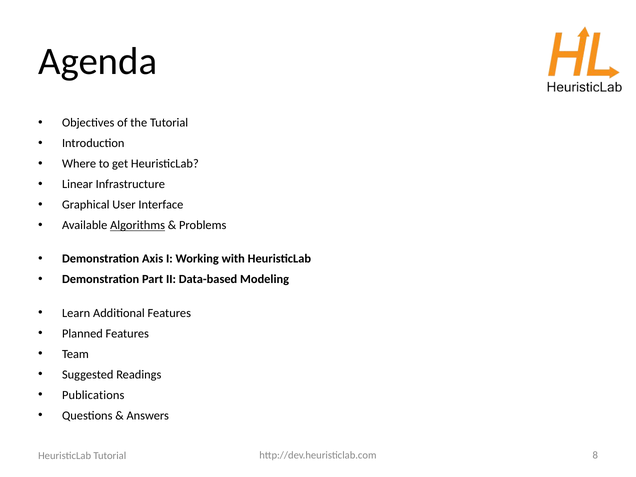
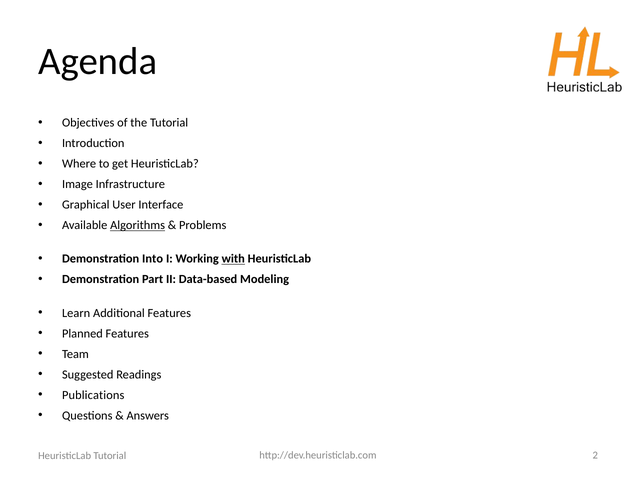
Linear: Linear -> Image
Axis: Axis -> Into
with underline: none -> present
8: 8 -> 2
